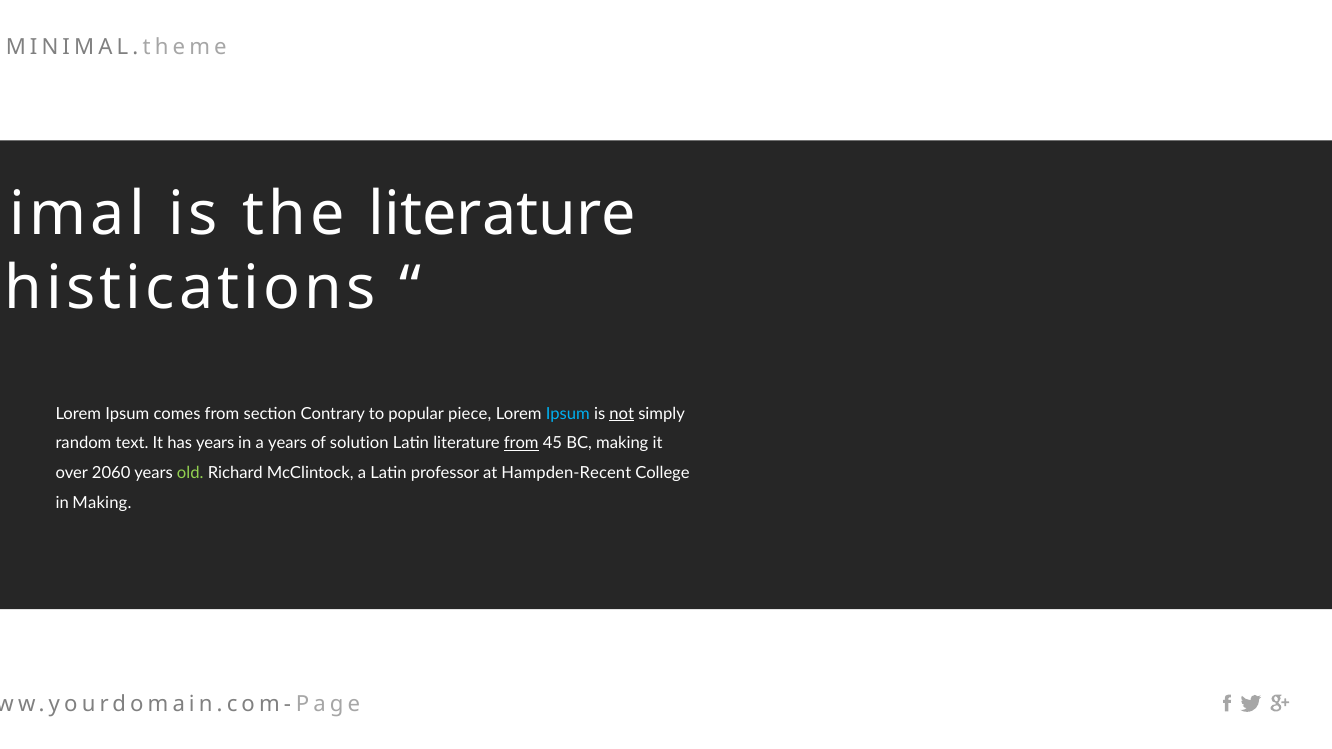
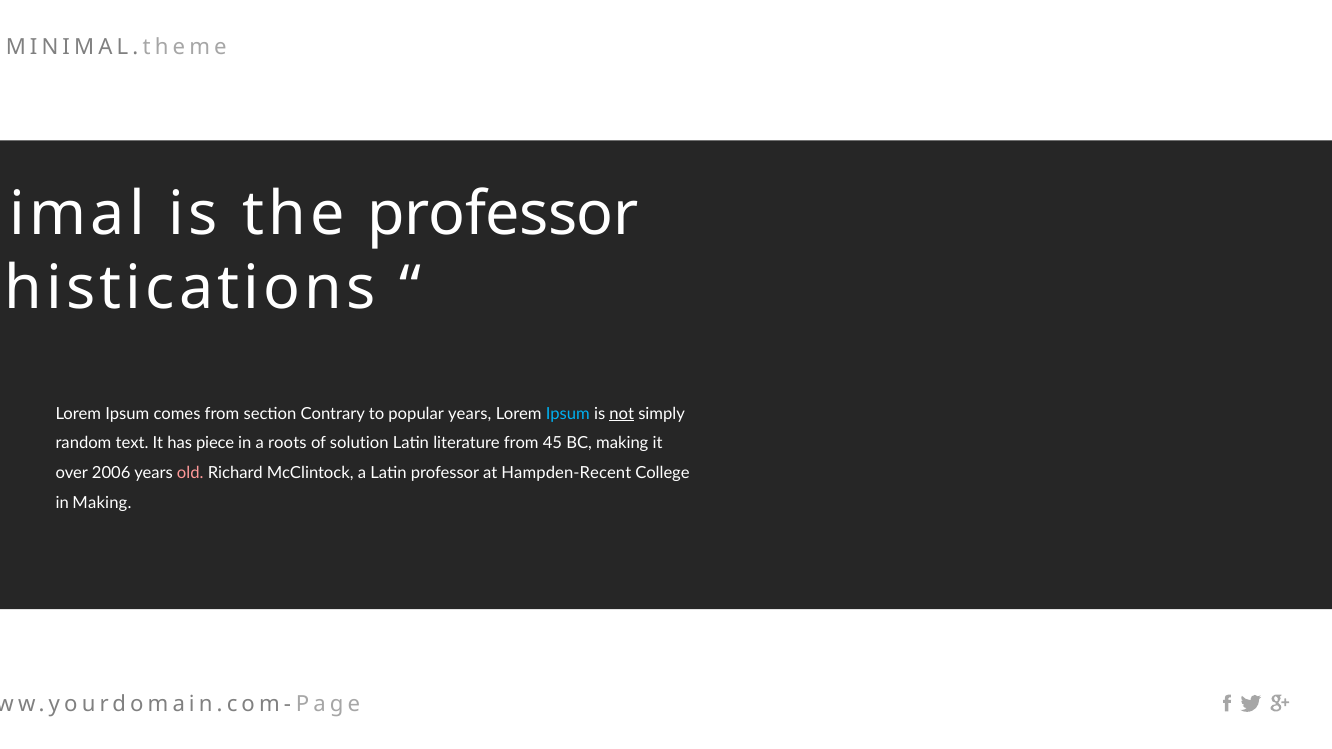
the literature: literature -> professor
popular piece: piece -> years
has years: years -> piece
a years: years -> roots
from at (521, 444) underline: present -> none
2060: 2060 -> 2006
old colour: light green -> pink
